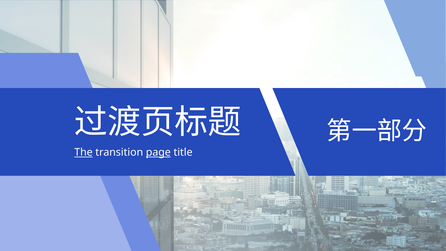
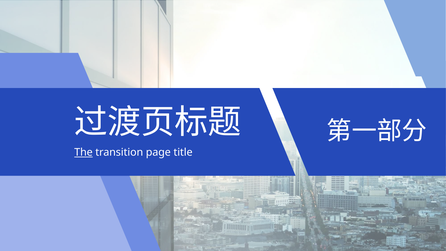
page underline: present -> none
